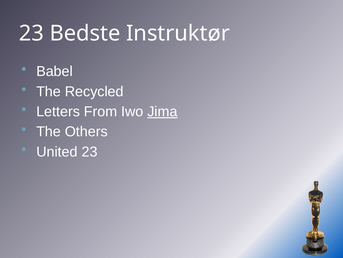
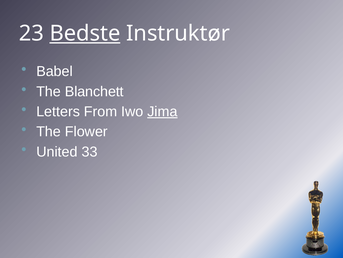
Bedste underline: none -> present
Recycled: Recycled -> Blanchett
Others: Others -> Flower
United 23: 23 -> 33
